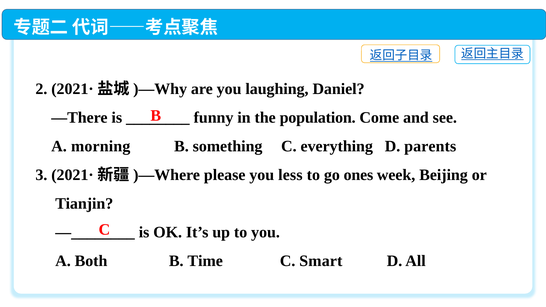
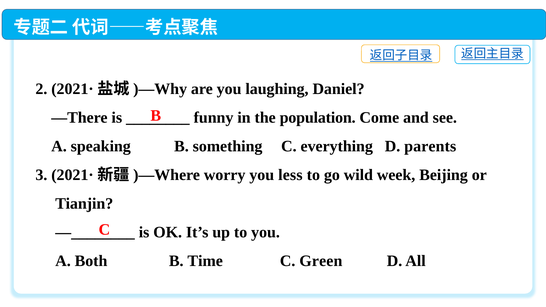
morning: morning -> speaking
please: please -> worry
ones: ones -> wild
Smart: Smart -> Green
